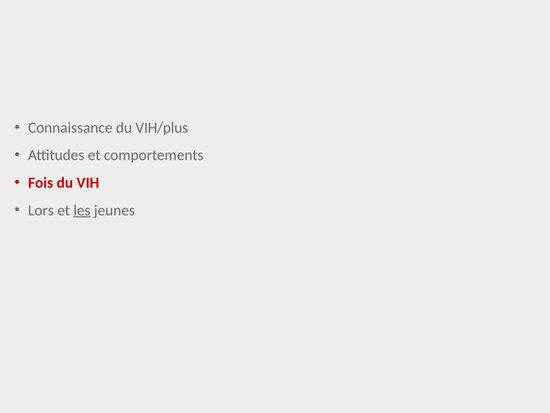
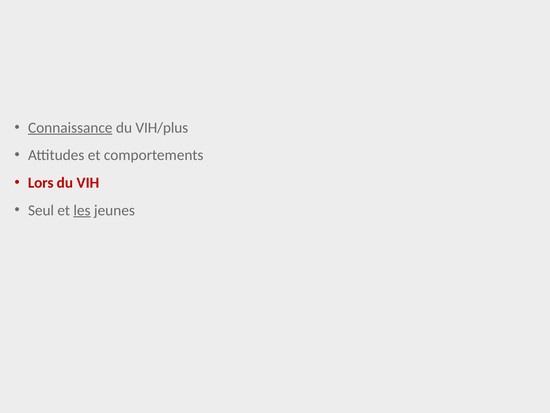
Connaissance underline: none -> present
Fois: Fois -> Lors
Lors: Lors -> Seul
